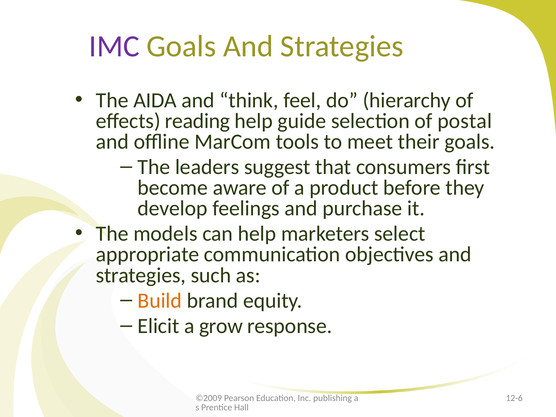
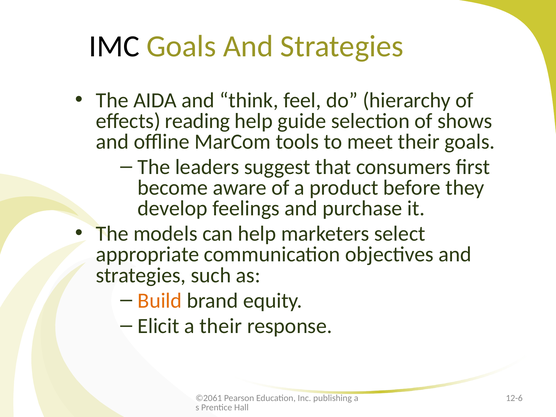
IMC colour: purple -> black
postal: postal -> shows
a grow: grow -> their
©2009: ©2009 -> ©2061
